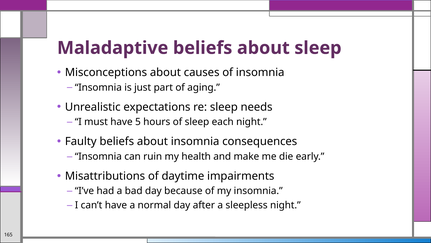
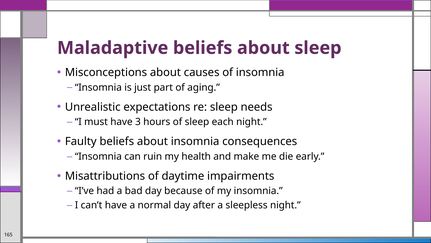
5: 5 -> 3
